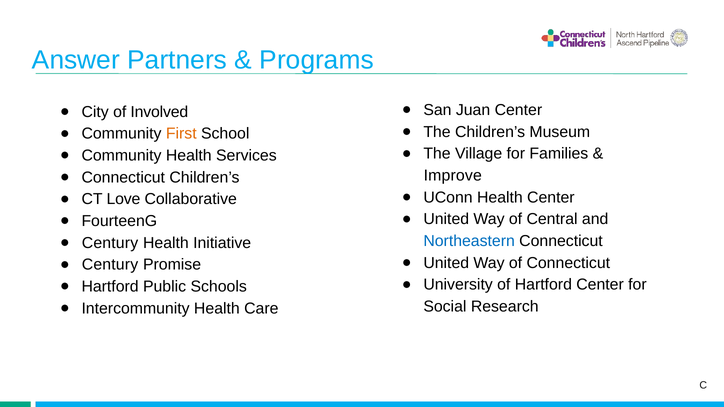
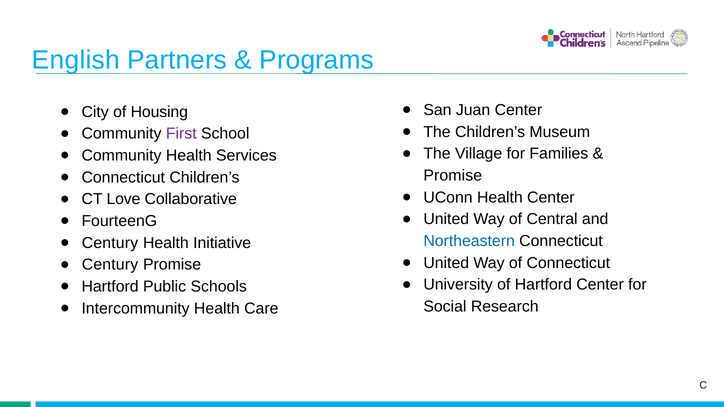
Answer: Answer -> English
Involved: Involved -> Housing
First colour: orange -> purple
Improve at (453, 176): Improve -> Promise
